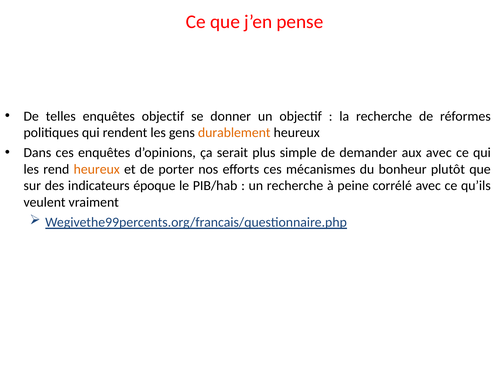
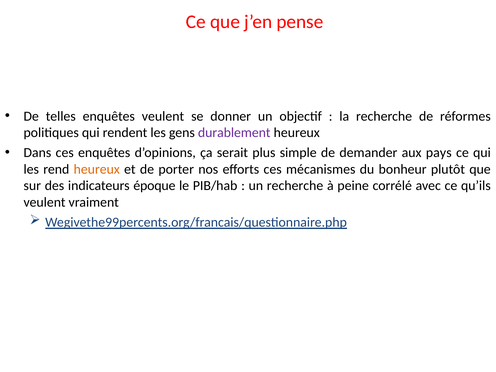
enquêtes objectif: objectif -> veulent
durablement colour: orange -> purple
aux avec: avec -> pays
